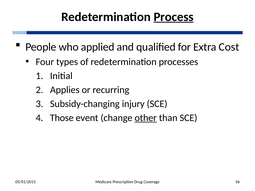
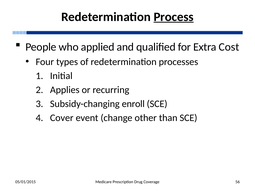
injury: injury -> enroll
Those: Those -> Cover
other underline: present -> none
